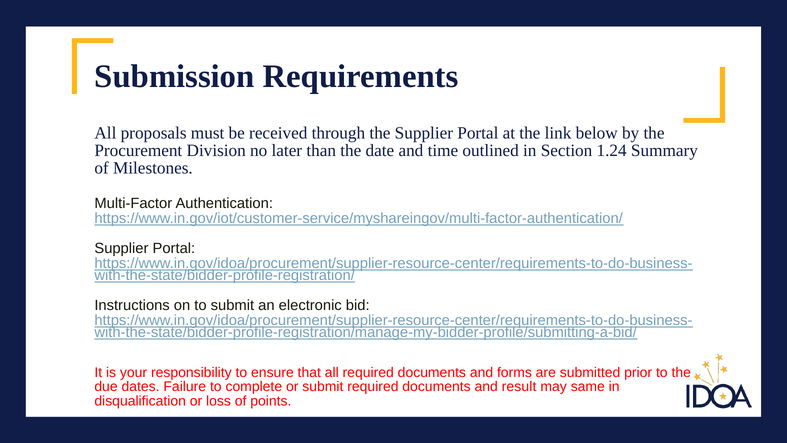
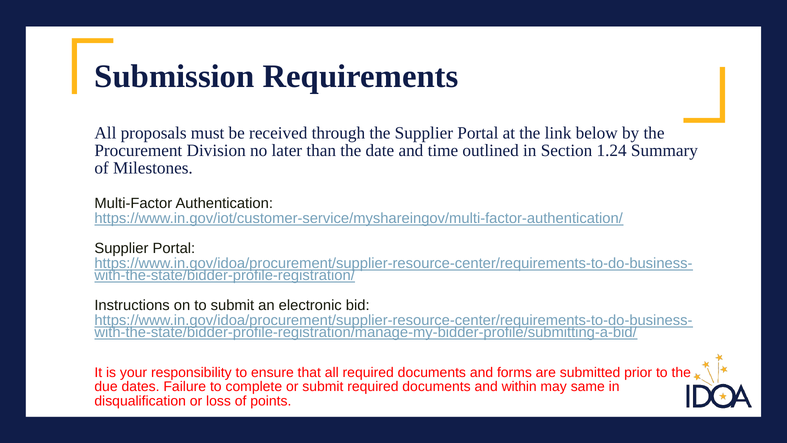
result: result -> within
